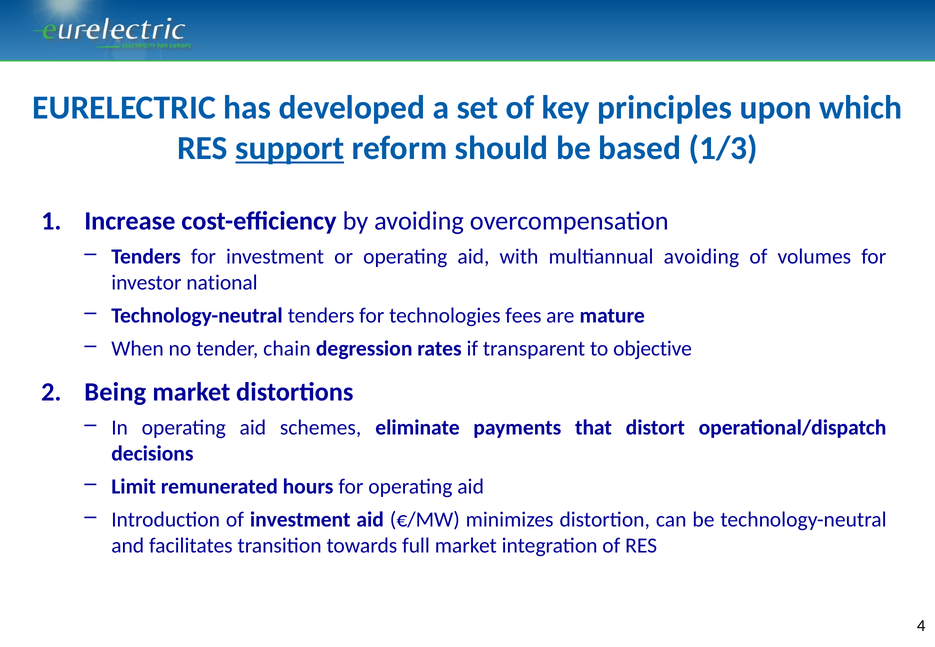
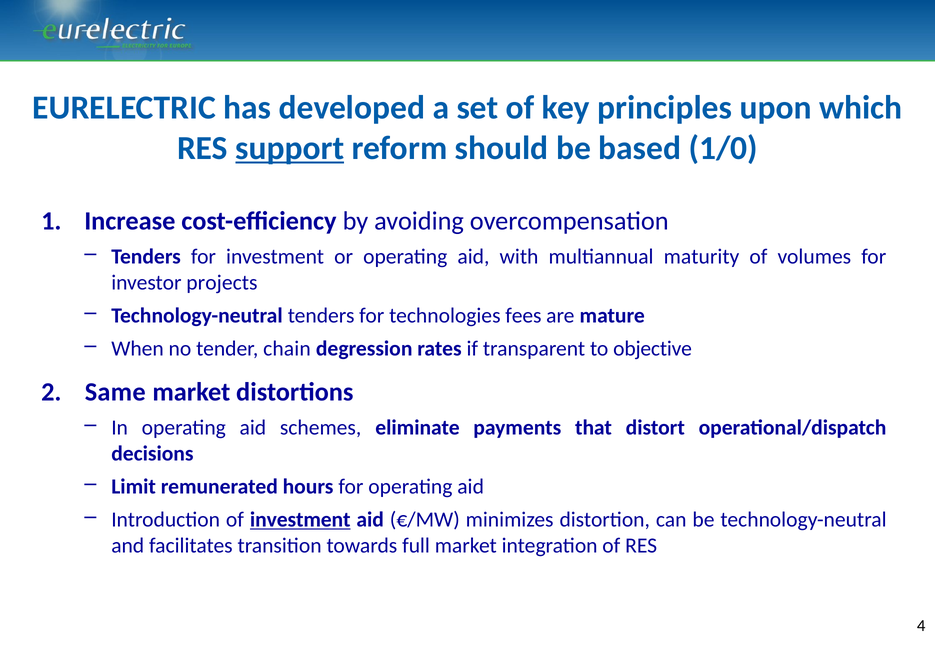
1/3: 1/3 -> 1/0
multiannual avoiding: avoiding -> maturity
national: national -> projects
Being: Being -> Same
investment at (300, 520) underline: none -> present
